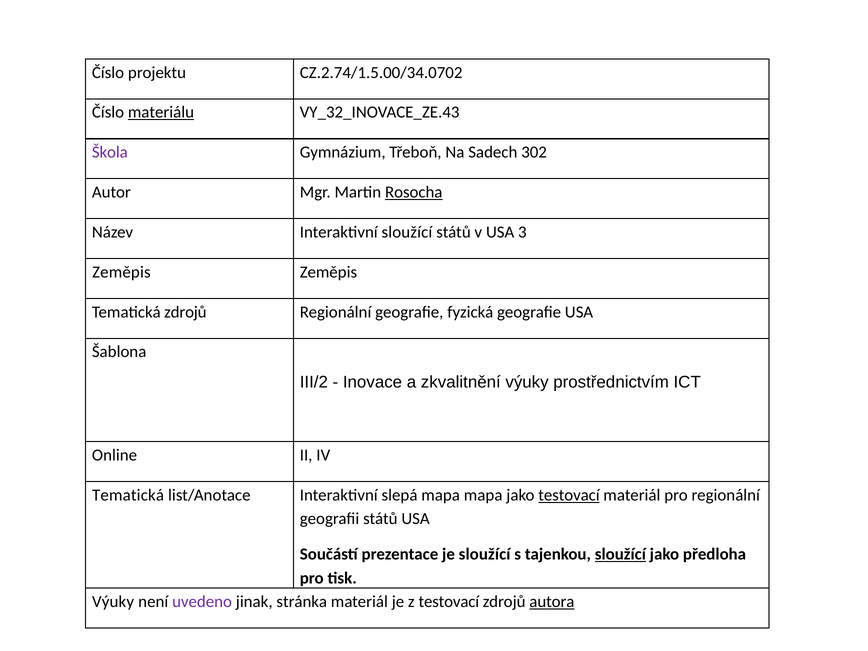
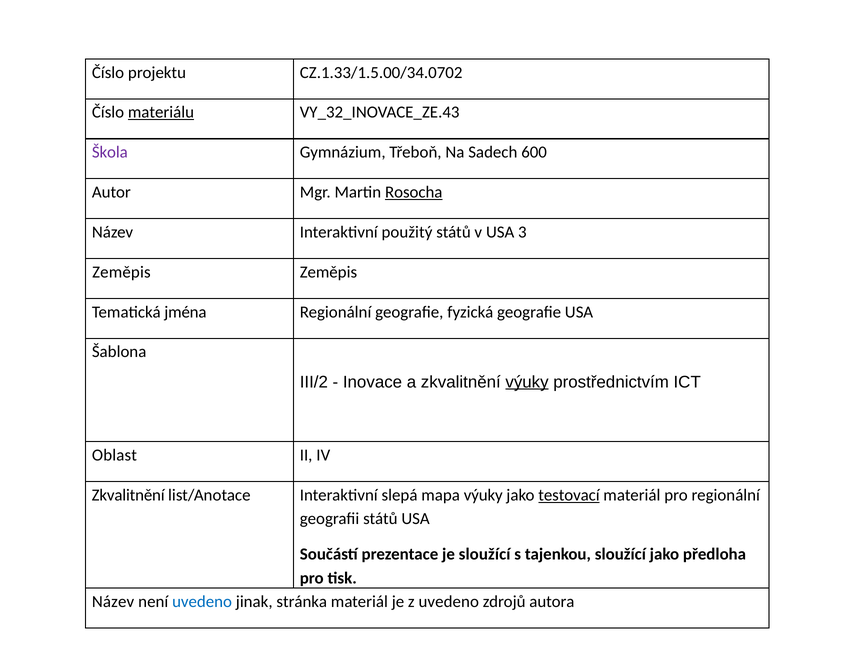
CZ.2.74/1.5.00/34.0702: CZ.2.74/1.5.00/34.0702 -> CZ.1.33/1.5.00/34.0702
302: 302 -> 600
Interaktivní sloužící: sloužící -> použitý
Tematická zdrojů: zdrojů -> jména
výuky at (527, 382) underline: none -> present
Online: Online -> Oblast
Tematická at (128, 495): Tematická -> Zkvalitnění
mapa mapa: mapa -> výuky
sloužící at (620, 554) underline: present -> none
Výuky at (113, 602): Výuky -> Název
uvedeno at (202, 602) colour: purple -> blue
z testovací: testovací -> uvedeno
autora underline: present -> none
